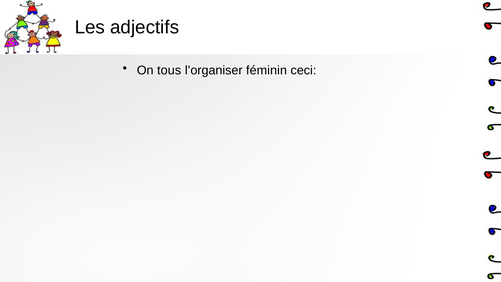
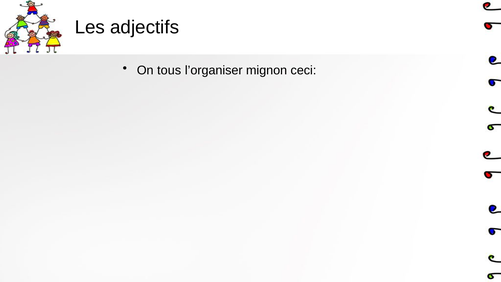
féminin: féminin -> mignon
